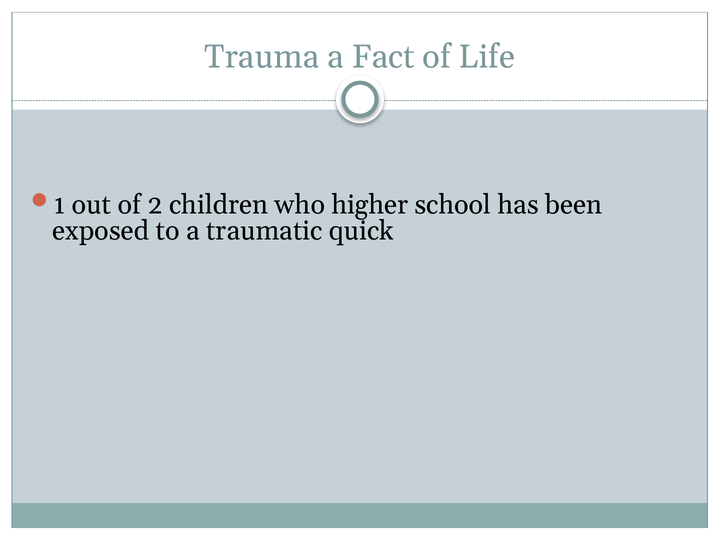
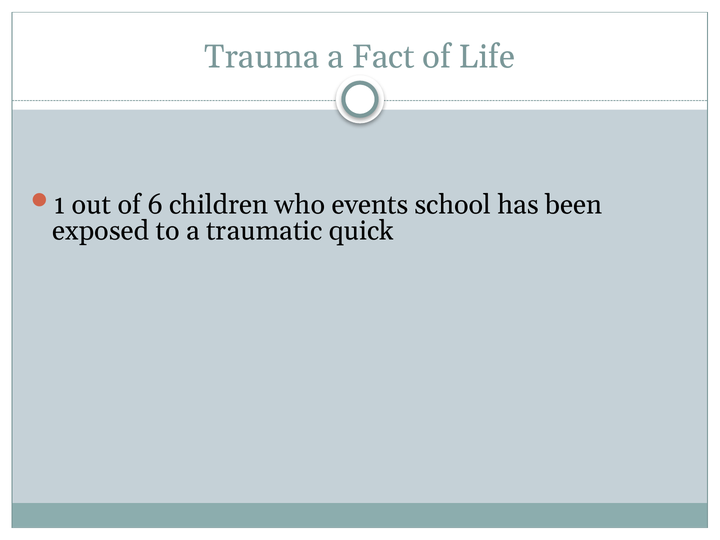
2: 2 -> 6
higher: higher -> events
